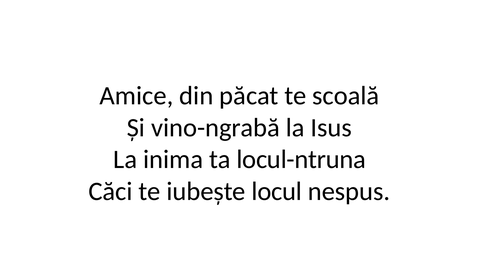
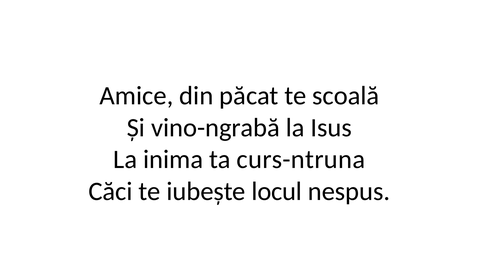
locul-ntruna: locul-ntruna -> curs-ntruna
